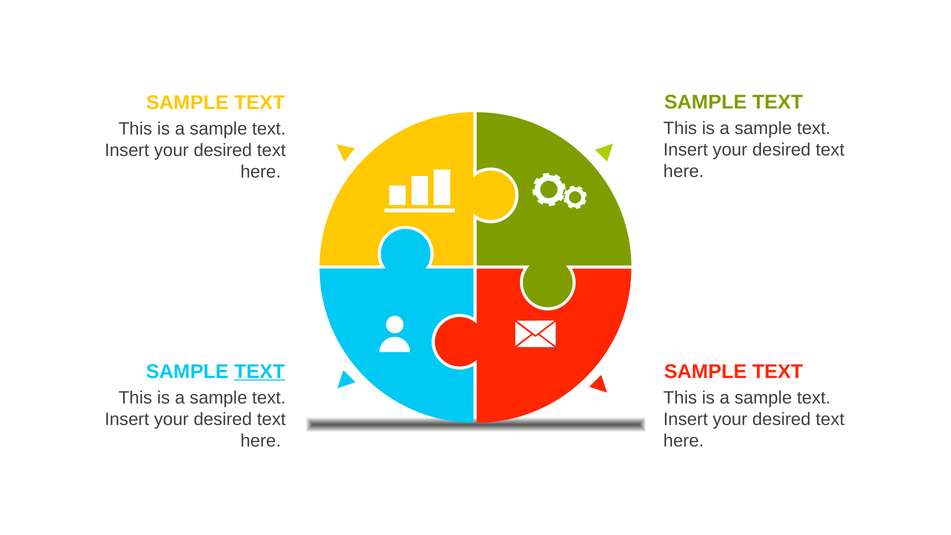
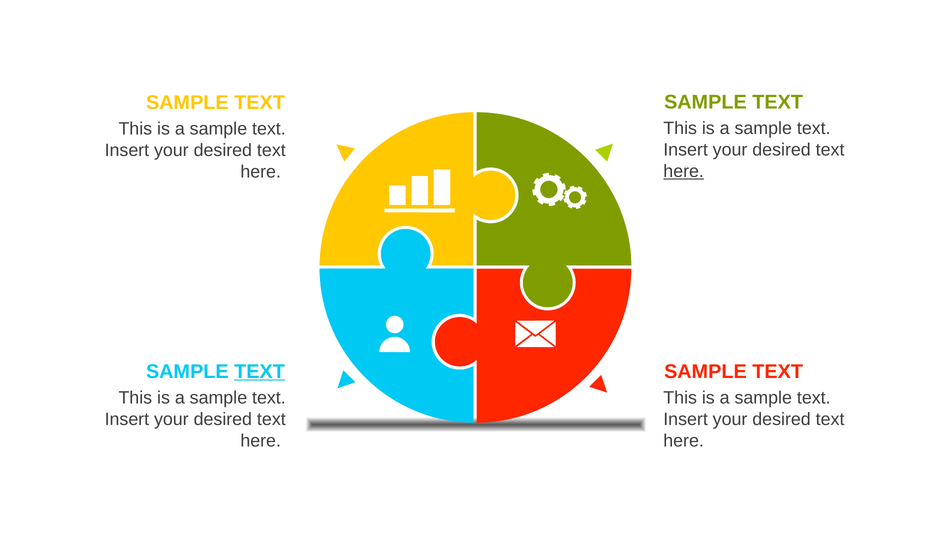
here at (684, 171) underline: none -> present
